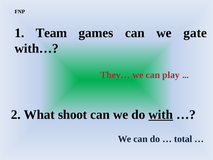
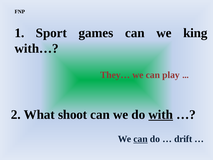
Team: Team -> Sport
gate: gate -> king
can at (141, 139) underline: none -> present
total: total -> drift
